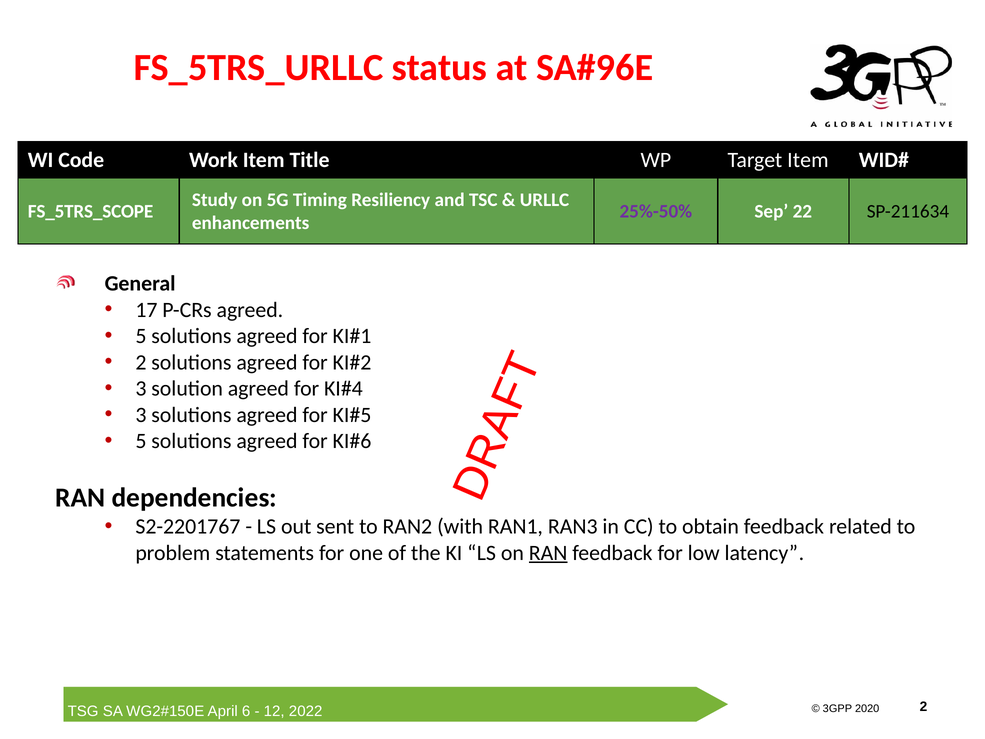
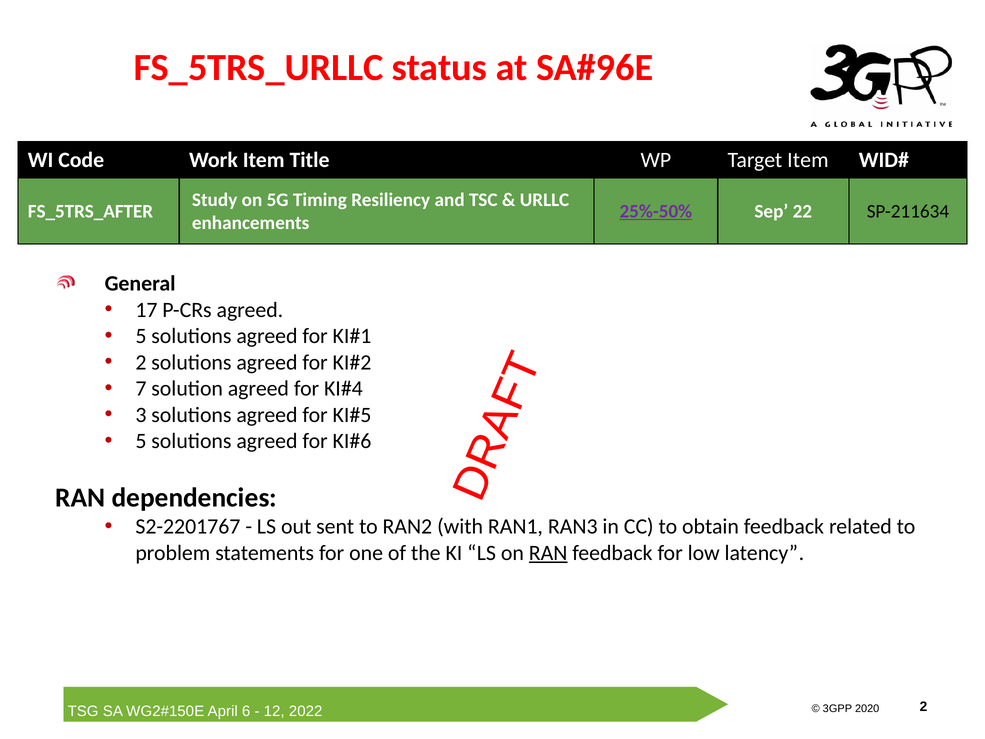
FS_5TRS_SCOPE: FS_5TRS_SCOPE -> FS_5TRS_AFTER
25%-50% underline: none -> present
3 at (141, 389): 3 -> 7
